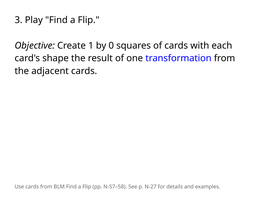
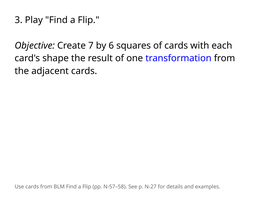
1: 1 -> 7
0: 0 -> 6
